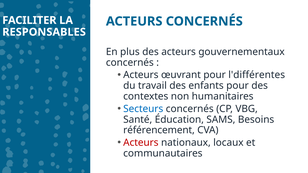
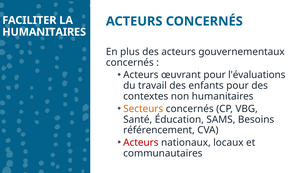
RESPONSABLES at (44, 32): RESPONSABLES -> HUMANITAIRES
l'différentes: l'différentes -> l'évaluations
Secteurs colour: blue -> orange
